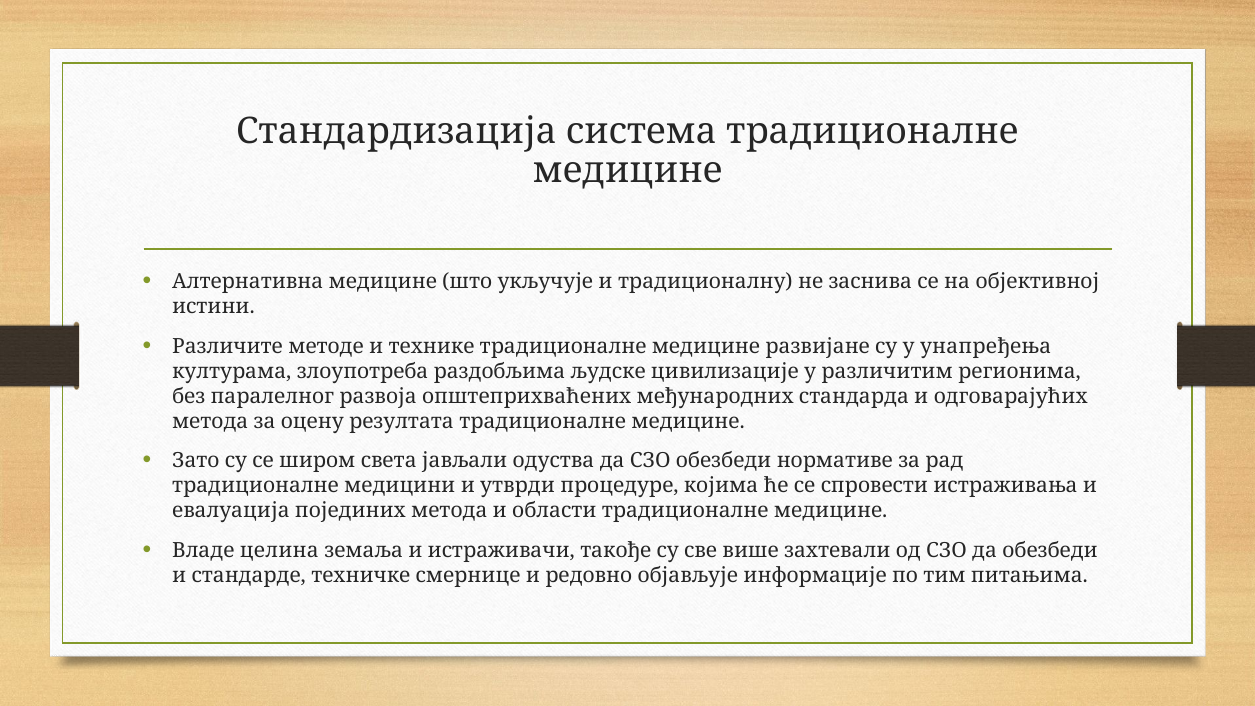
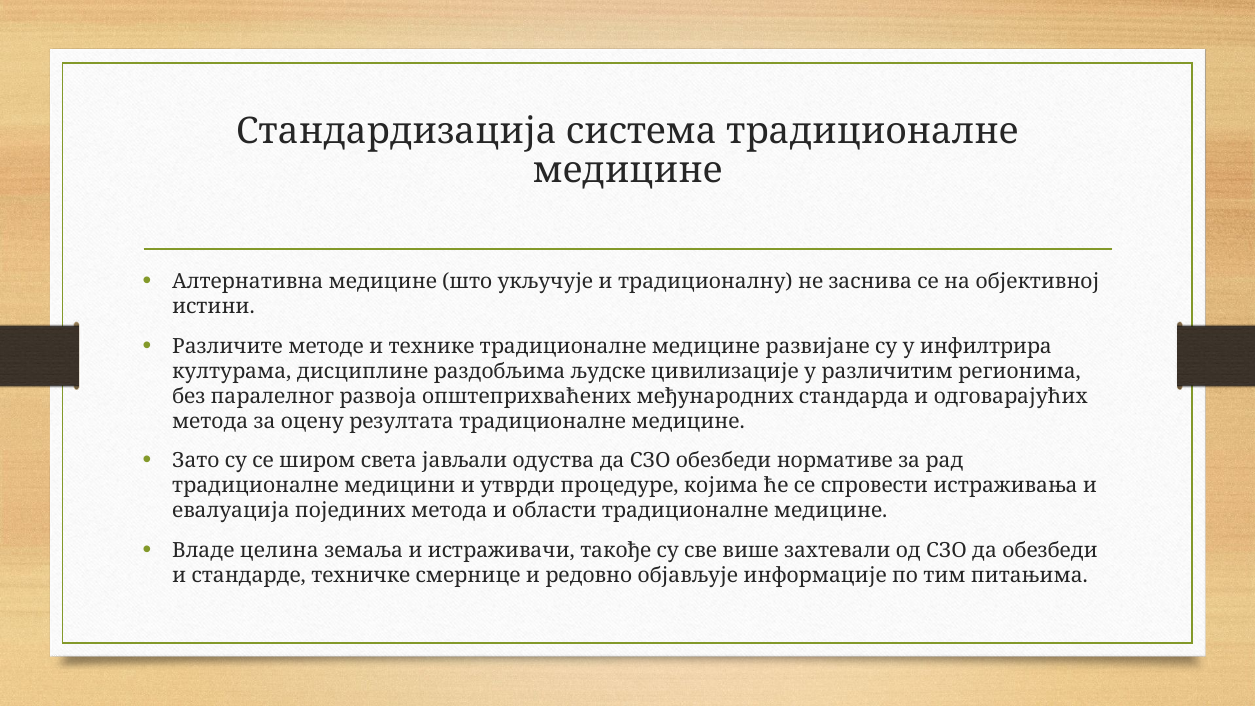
унапређења: унапређења -> инфилтрира
злоупотреба: злоупотреба -> дисциплине
